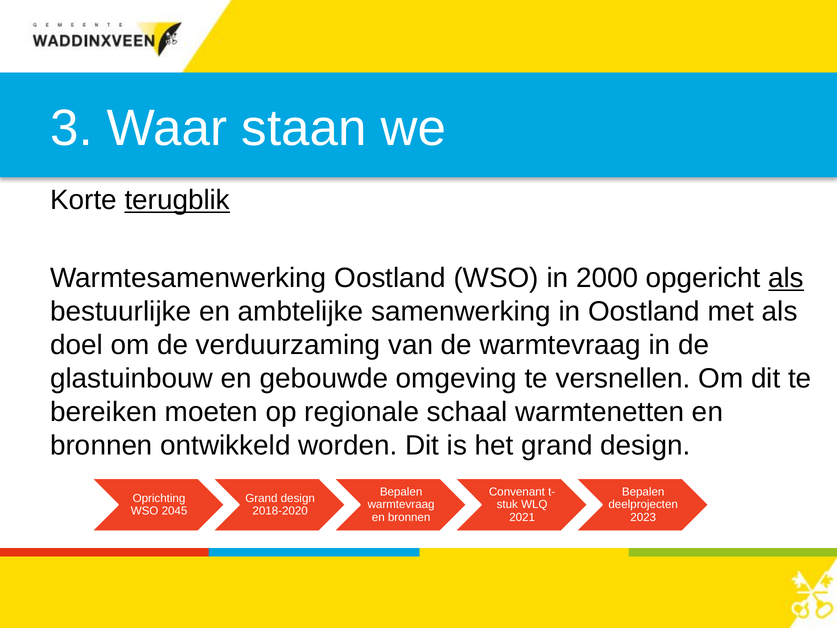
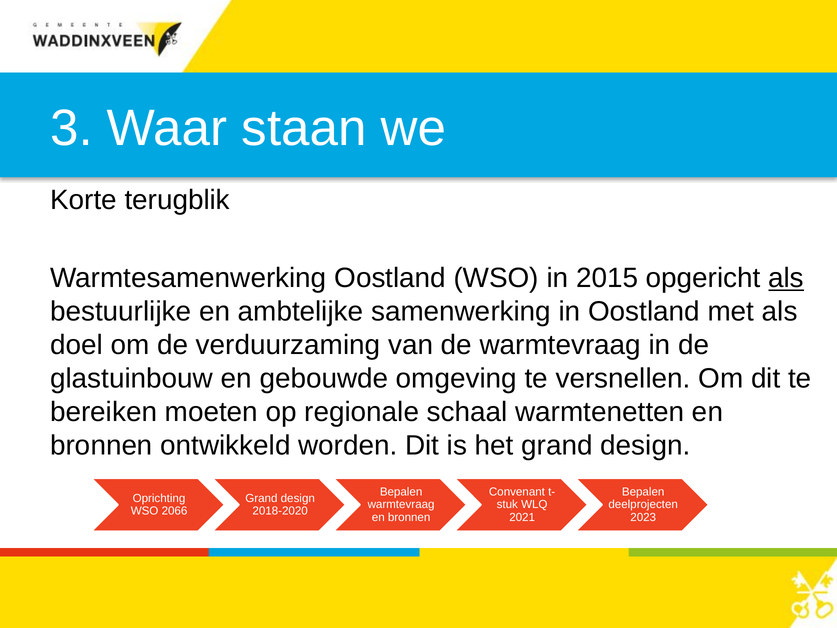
terugblik underline: present -> none
2000: 2000 -> 2015
2045: 2045 -> 2066
